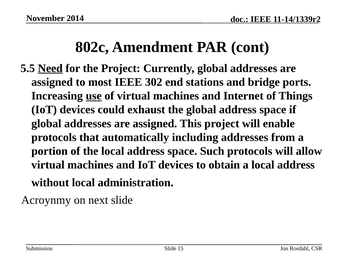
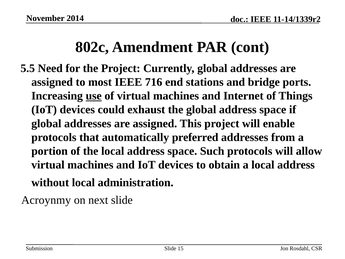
Need underline: present -> none
302: 302 -> 716
including: including -> preferred
